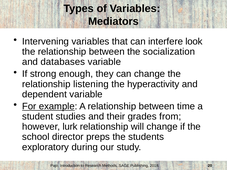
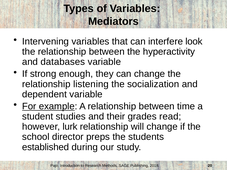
socialization: socialization -> hyperactivity
hyperactivity: hyperactivity -> socialization
from: from -> read
exploratory: exploratory -> established
